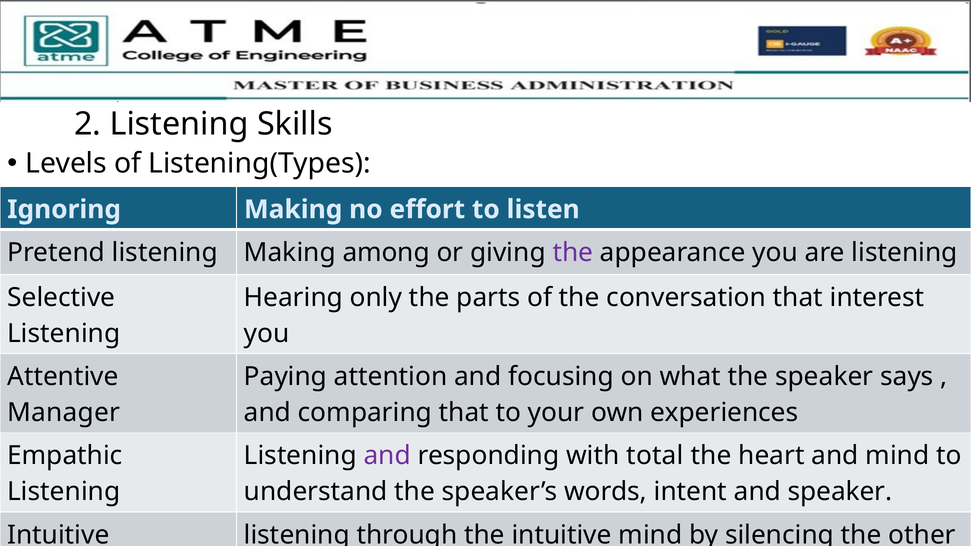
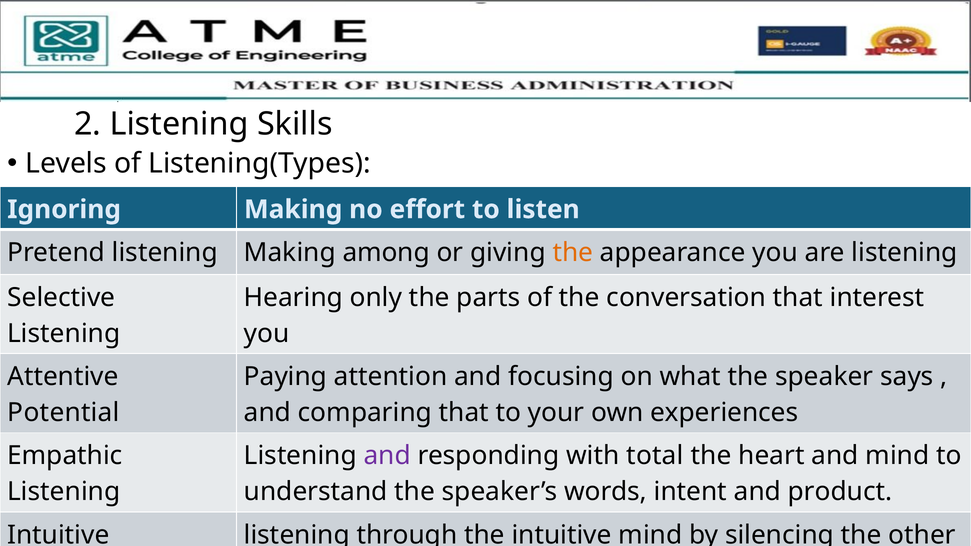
the at (573, 253) colour: purple -> orange
Manager: Manager -> Potential
and speaker: speaker -> product
